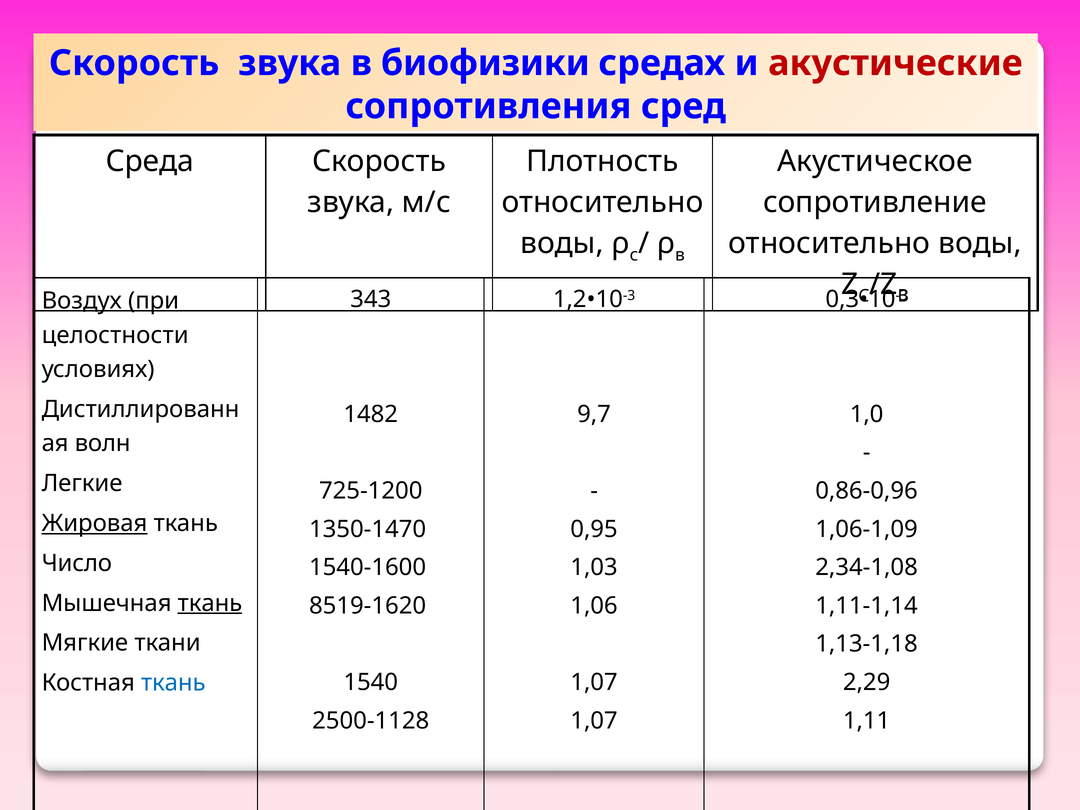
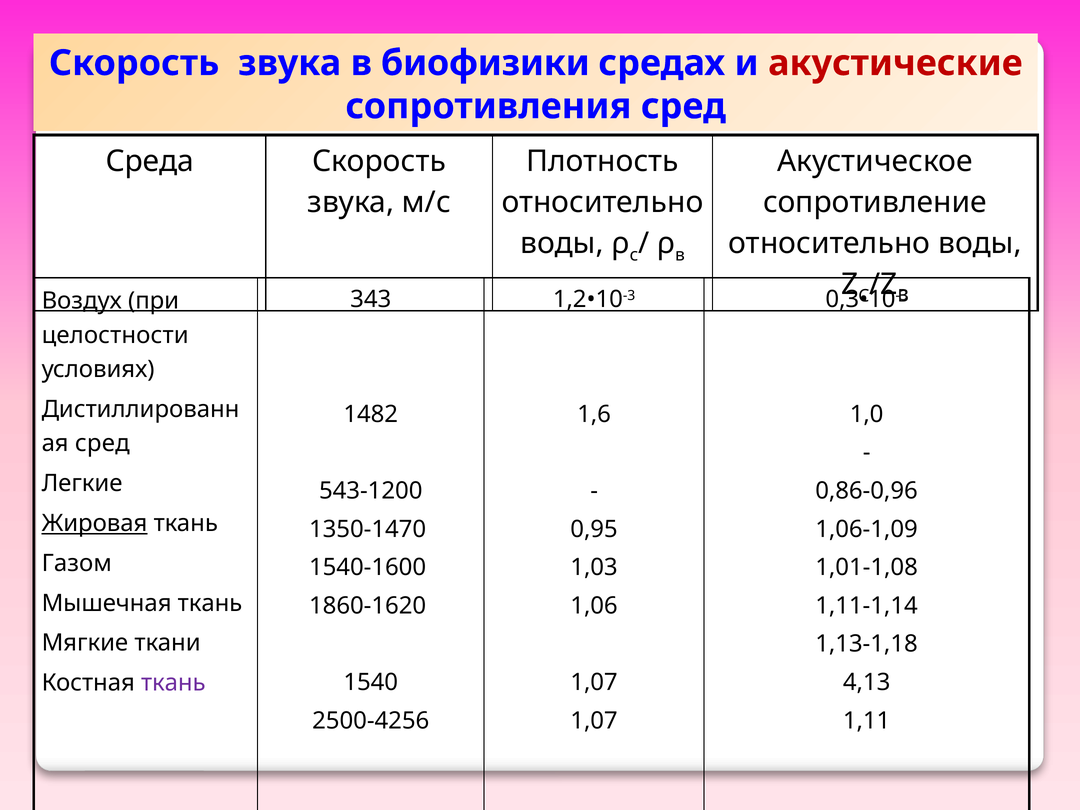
9,7: 9,7 -> 1,6
волн at (103, 443): волн -> сред
725-1200: 725-1200 -> 543-1200
Число: Число -> Газом
2,34-1,08: 2,34-1,08 -> 1,01-1,08
ткань at (210, 603) underline: present -> none
8519-1620: 8519-1620 -> 1860-1620
2,29: 2,29 -> 4,13
ткань at (173, 683) colour: blue -> purple
2500-1128: 2500-1128 -> 2500-4256
